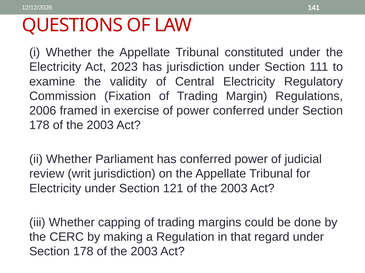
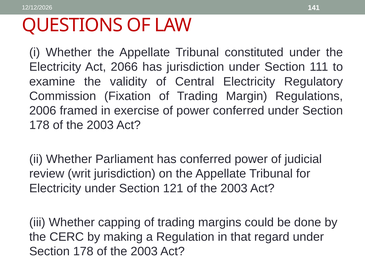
2023: 2023 -> 2066
